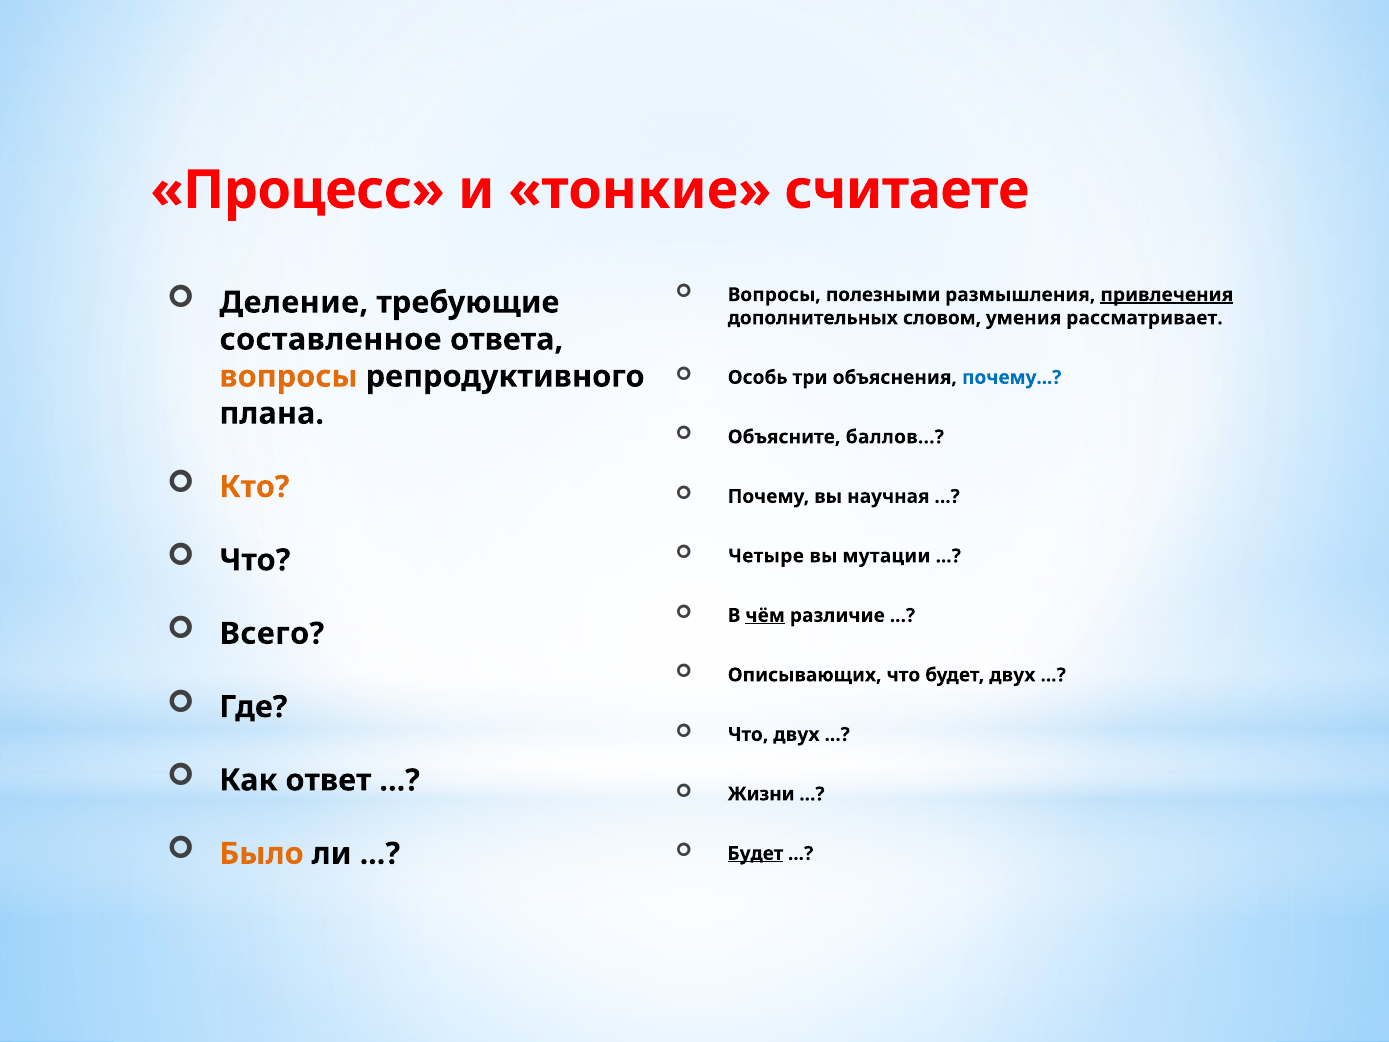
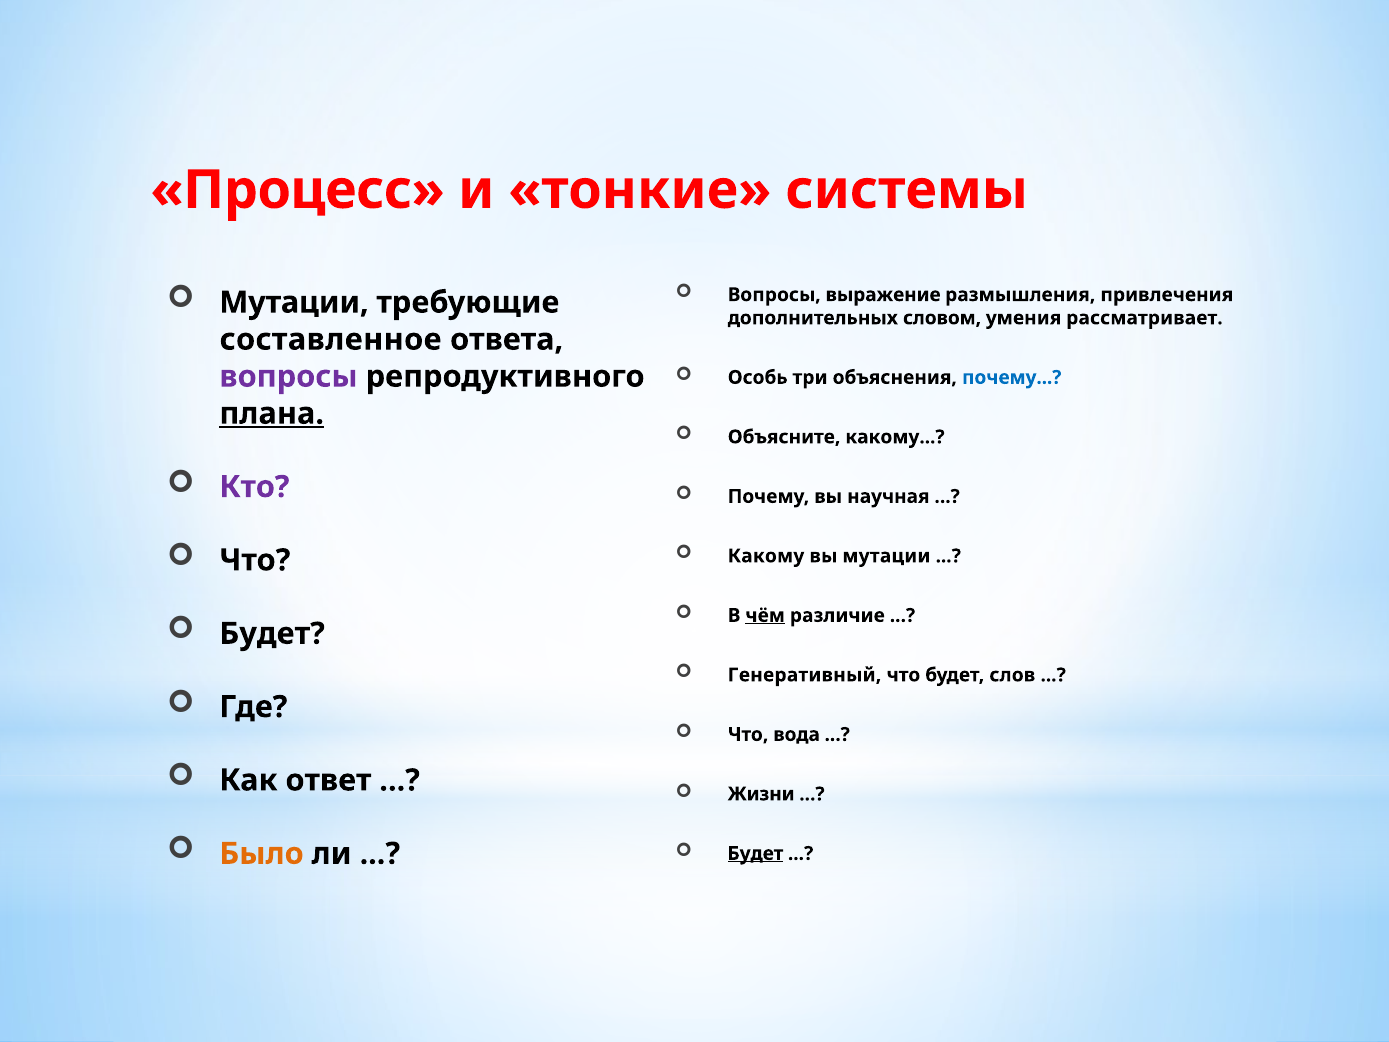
считаете: считаете -> системы
полезными: полезными -> выражение
привлечения underline: present -> none
Деление at (294, 302): Деление -> Мутации
вопросы at (288, 376) colour: orange -> purple
плана underline: none -> present
Объясните баллов: баллов -> какому
Кто colour: orange -> purple
Четыре at (766, 556): Четыре -> Какому
Всего at (272, 633): Всего -> Будет
Описывающих: Описывающих -> Генеративный
будет двух: двух -> слов
Что двух: двух -> вода
